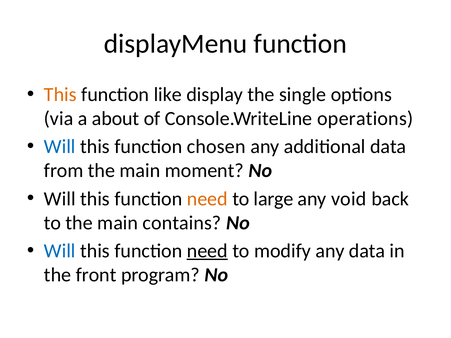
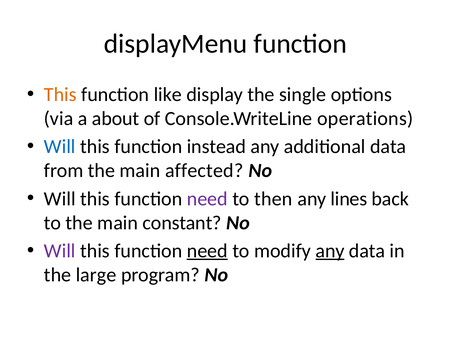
chosen: chosen -> instead
moment: moment -> affected
need at (207, 199) colour: orange -> purple
large: large -> then
void: void -> lines
contains: contains -> constant
Will at (60, 251) colour: blue -> purple
any at (330, 251) underline: none -> present
front: front -> large
